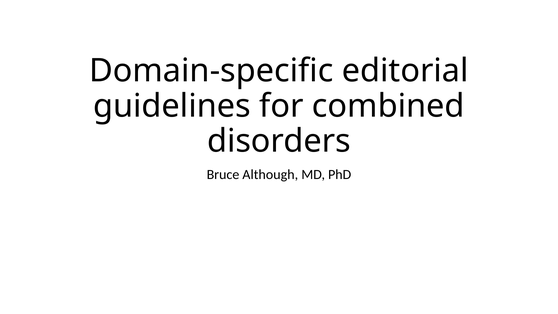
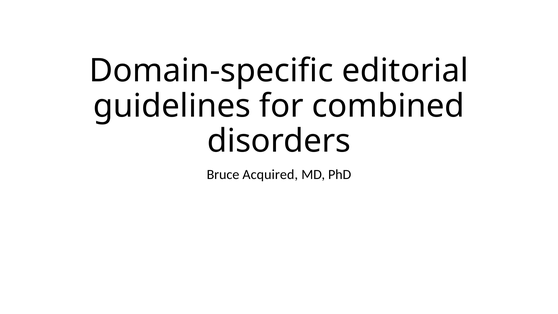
Although: Although -> Acquired
